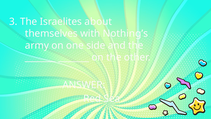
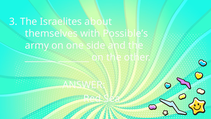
Nothing’s: Nothing’s -> Possible’s
